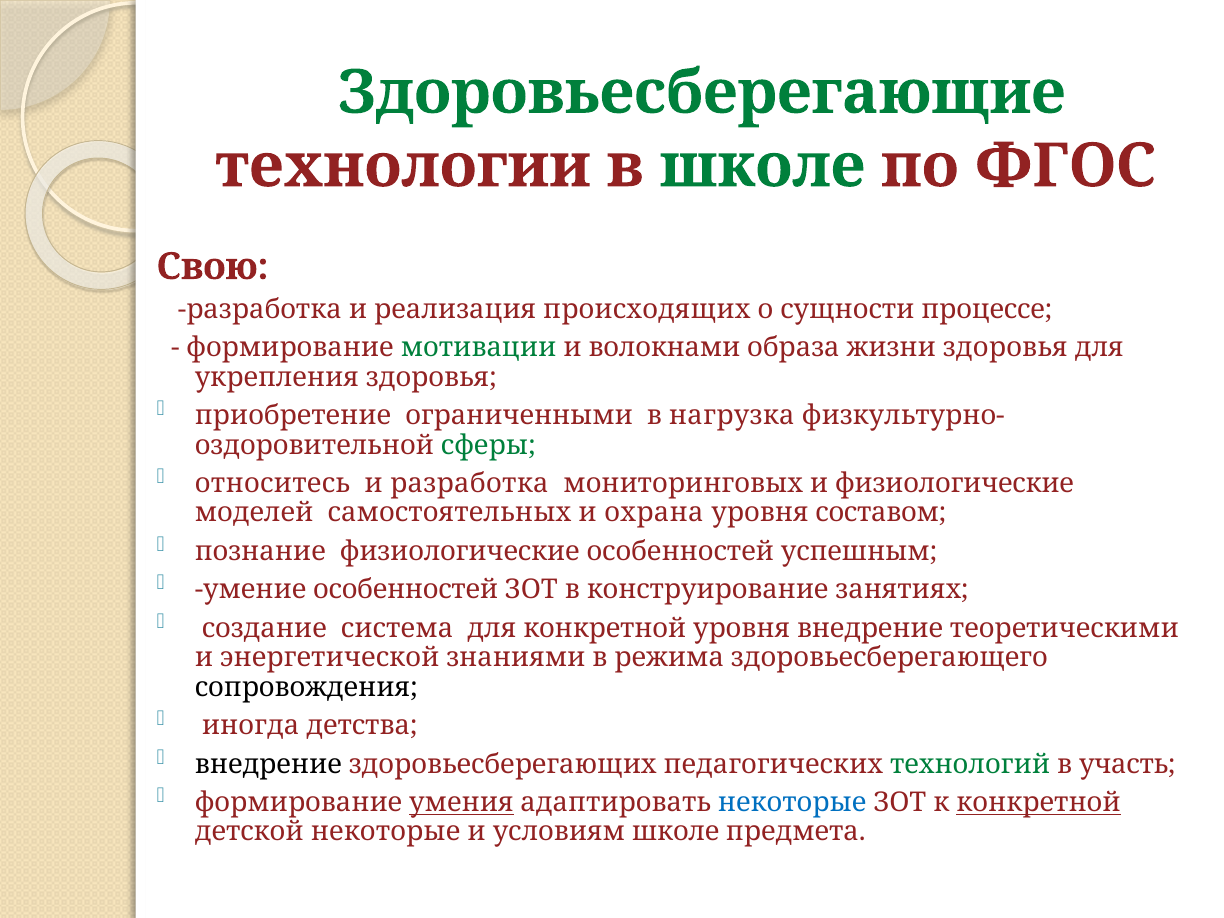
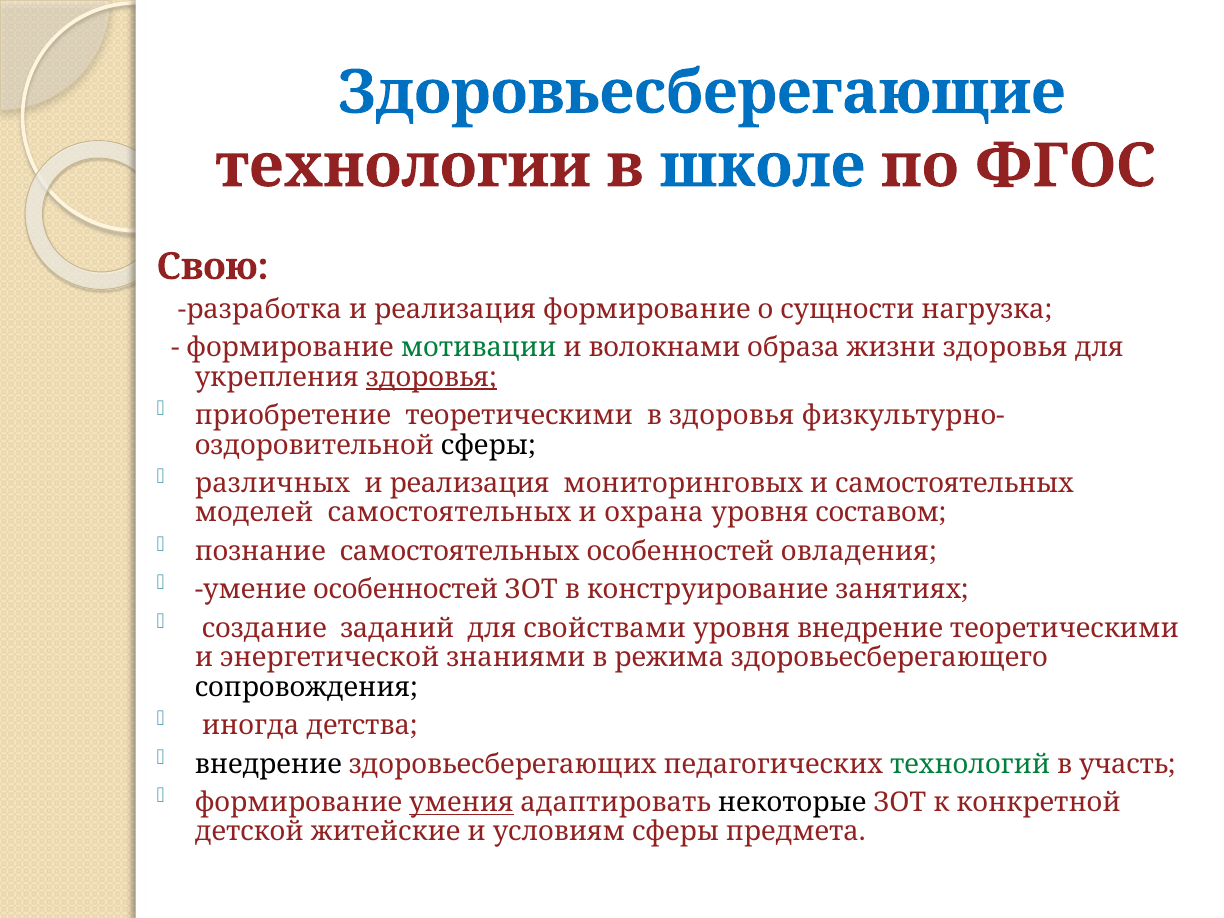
Здоровьесберегающие colour: green -> blue
школе at (762, 166) colour: green -> blue
реализация происходящих: происходящих -> формирование
процессе: процессе -> нагрузка
здоровья at (431, 377) underline: none -> present
приобретение ограниченными: ограниченными -> теоретическими
в нагрузка: нагрузка -> здоровья
сферы at (488, 445) colour: green -> black
относитесь: относитесь -> различных
разработка at (469, 484): разработка -> реализация
и физиологические: физиологические -> самостоятельных
познание физиологические: физиологические -> самостоятельных
успешным: успешным -> овладения
система: система -> заданий
для конкретной: конкретной -> свойствами
некоторые at (792, 803) colour: blue -> black
конкретной at (1039, 803) underline: present -> none
детской некоторые: некоторые -> житейские
условиям школе: школе -> сферы
